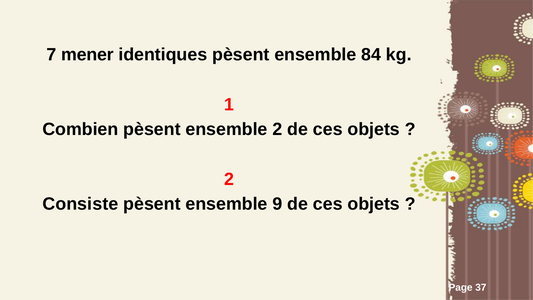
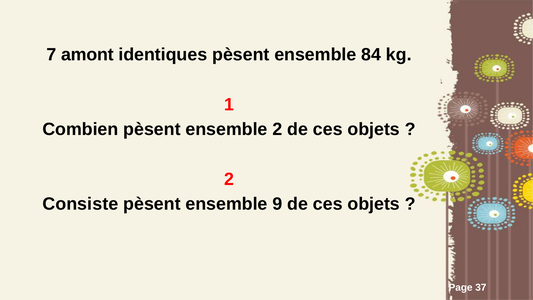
mener: mener -> amont
